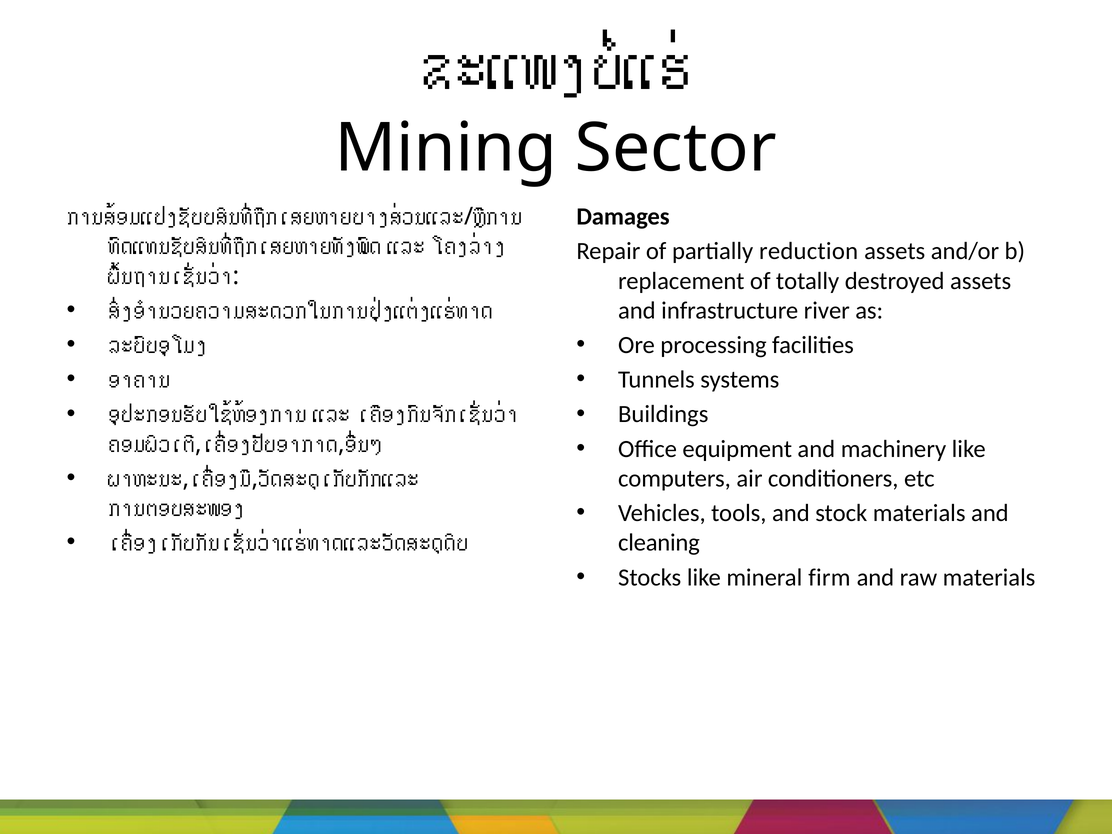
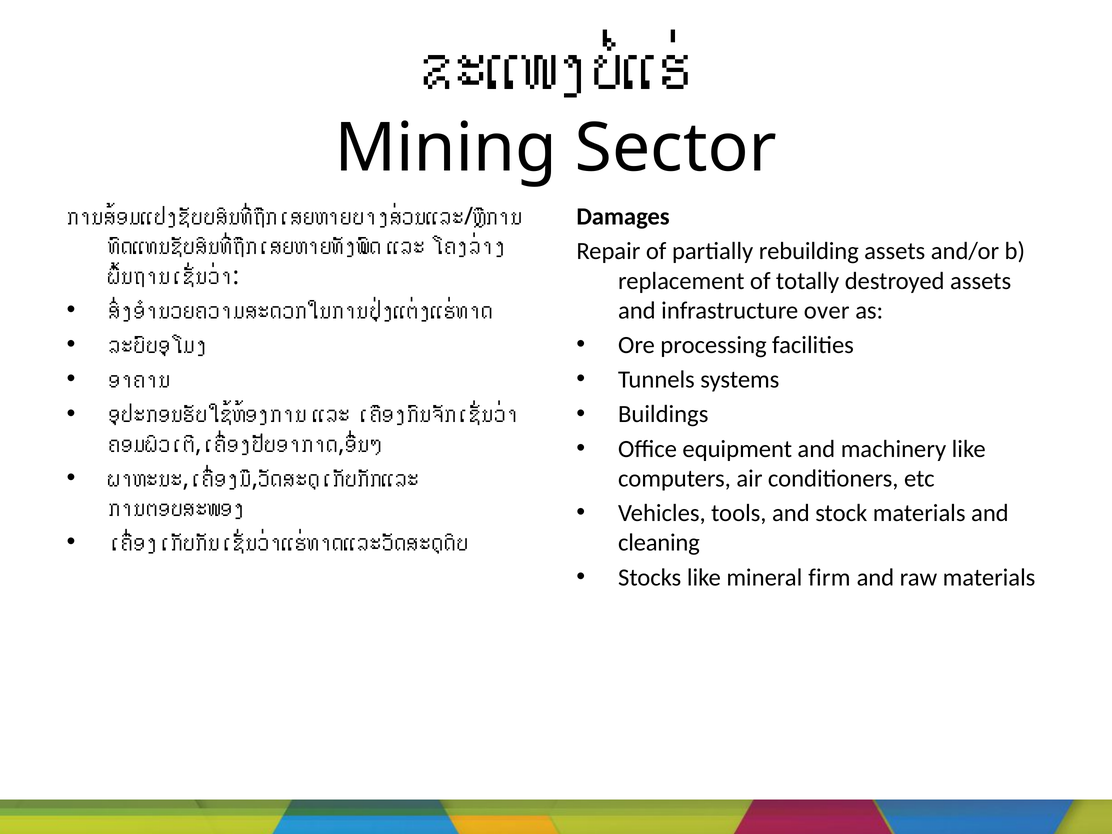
reduction: reduction -> rebuilding
river: river -> over
